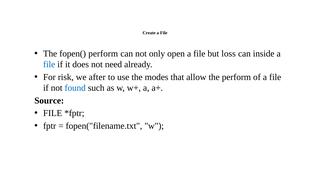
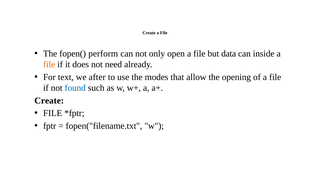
loss: loss -> data
file at (49, 65) colour: blue -> orange
risk: risk -> text
the perform: perform -> opening
Source at (49, 101): Source -> Create
